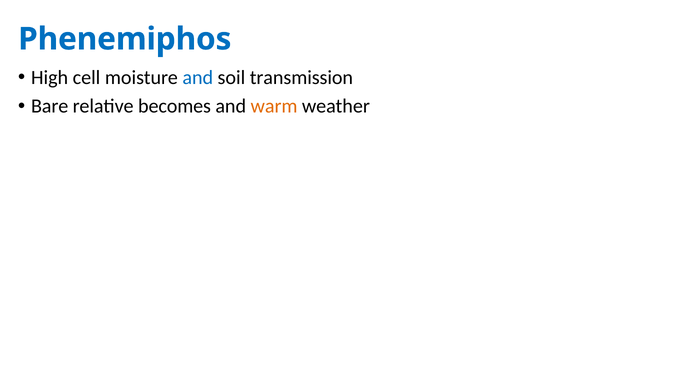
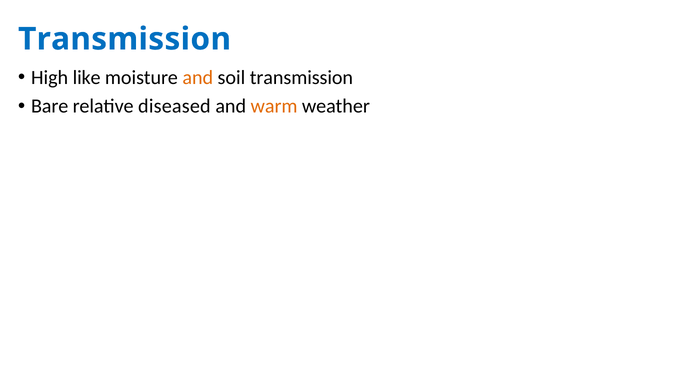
Phenemiphos at (125, 39): Phenemiphos -> Transmission
cell: cell -> like
and at (198, 77) colour: blue -> orange
becomes: becomes -> diseased
